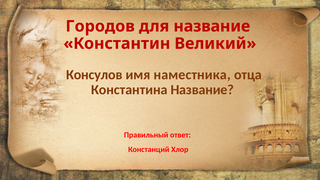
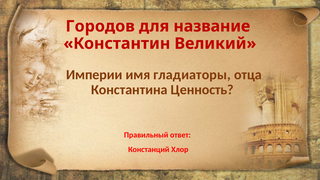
Консулов: Консулов -> Империи
наместника: наместника -> гладиаторы
Константина Название: Название -> Ценность
